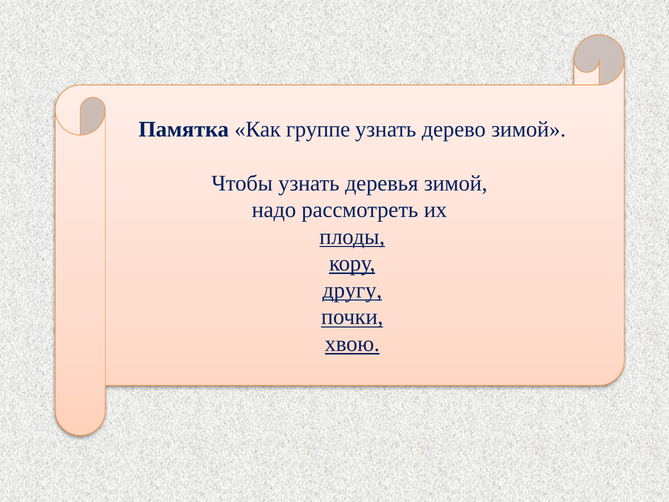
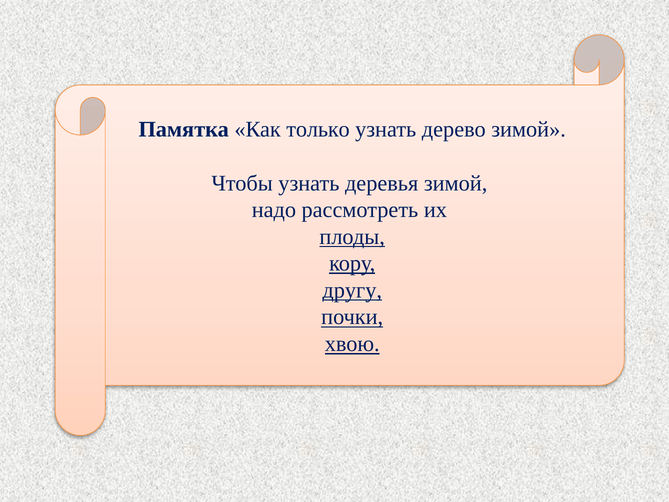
группе: группе -> только
